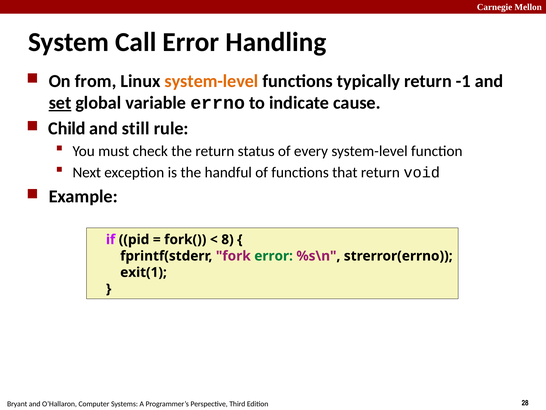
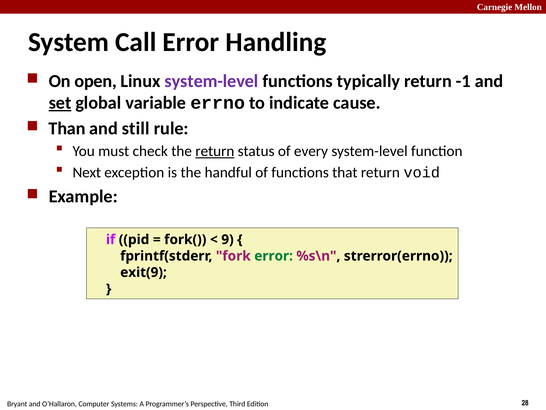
from: from -> open
system-level at (212, 81) colour: orange -> purple
Child: Child -> Than
return at (215, 151) underline: none -> present
8: 8 -> 9
exit(1: exit(1 -> exit(9
